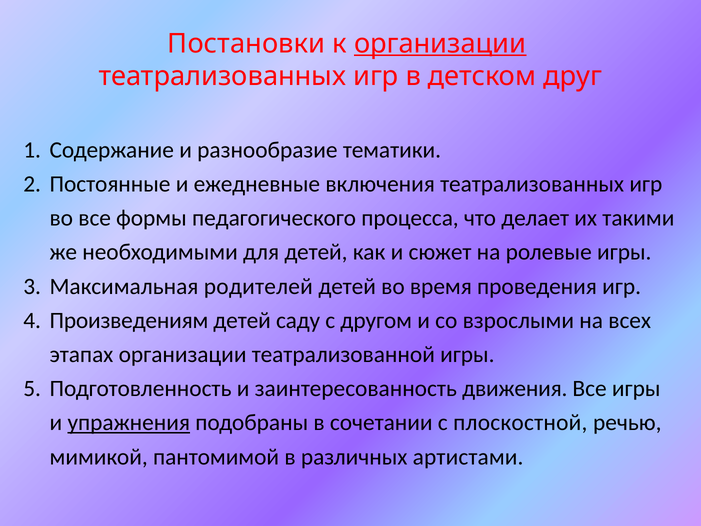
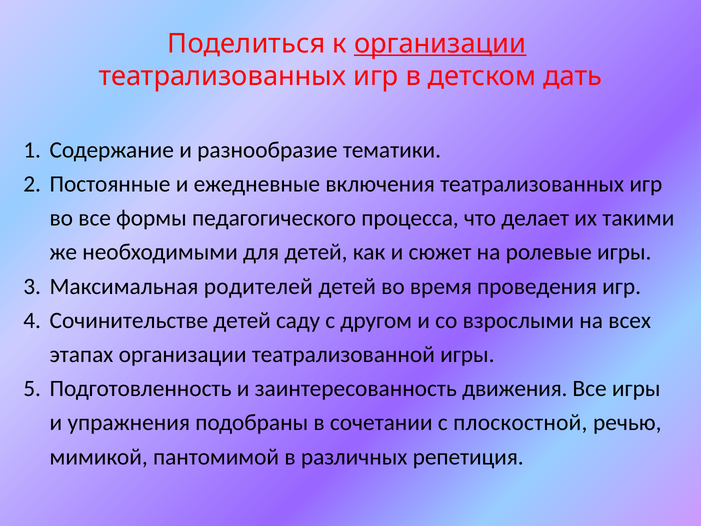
Постановки: Постановки -> Поделиться
друг: друг -> дать
Произведениям: Произведениям -> Сочинительстве
упражнения underline: present -> none
артистами: артистами -> репетиция
